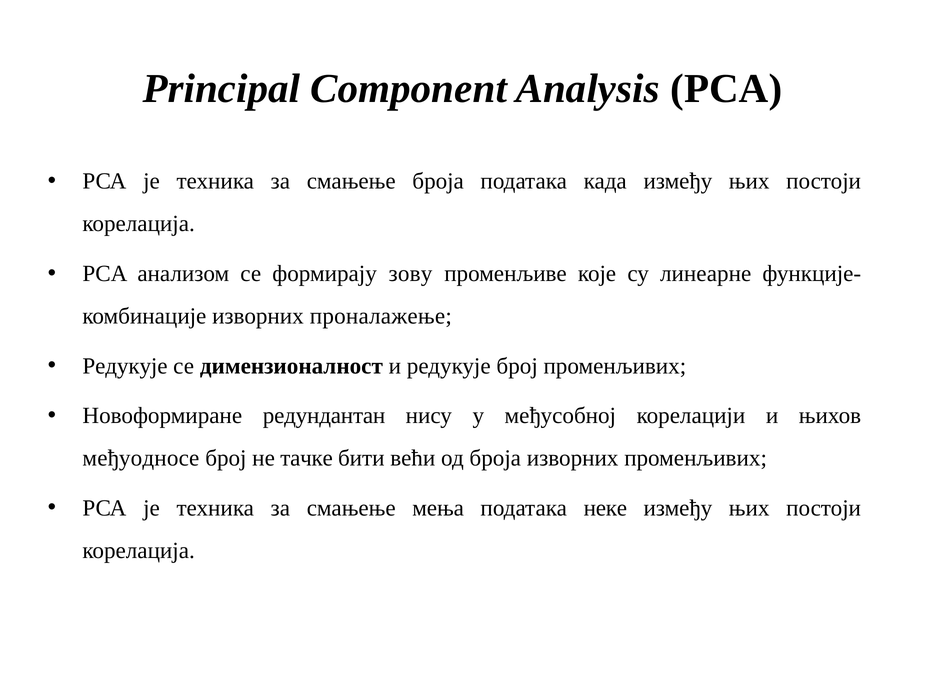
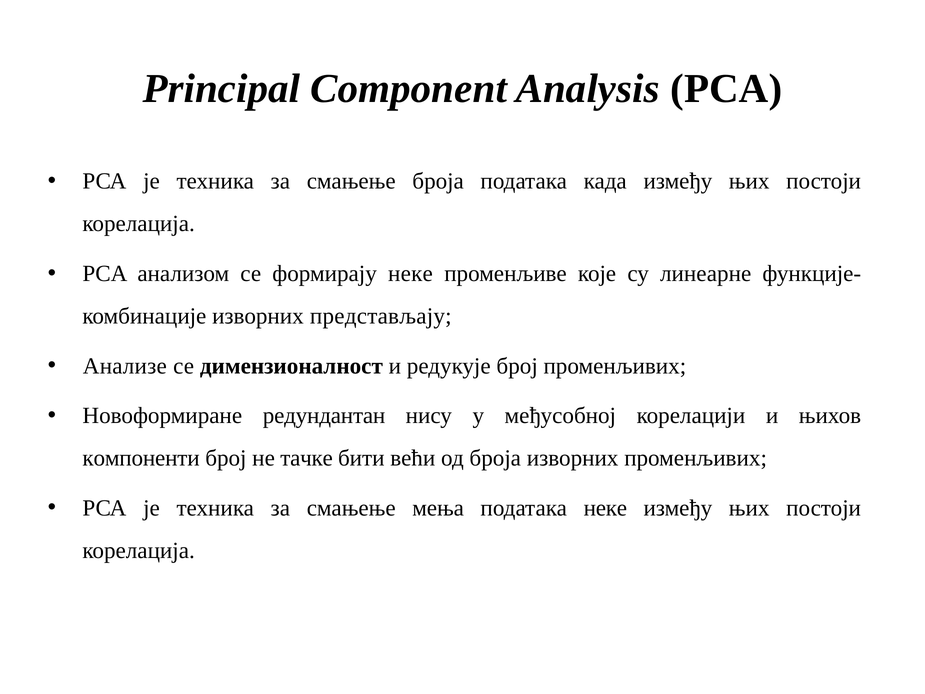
формирају зову: зову -> неке
проналажење: проналажење -> представљају
Редукује at (125, 366): Редукује -> Анализе
међуодносе: међуодносе -> компоненти
